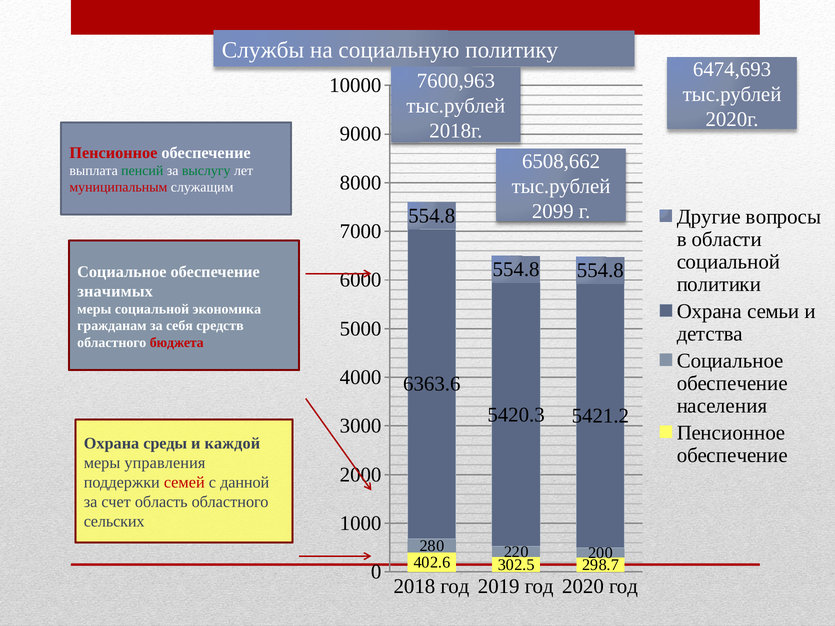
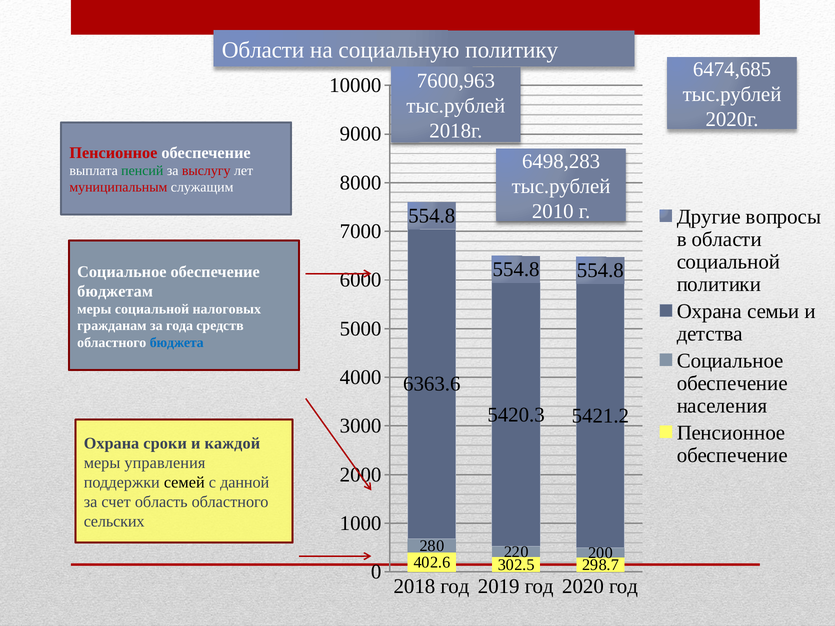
Службы at (263, 50): Службы -> Области
6474,693: 6474,693 -> 6474,685
6508,662: 6508,662 -> 6498,283
выслугу colour: green -> red
2099: 2099 -> 2010
значимых: значимых -> бюджетам
экономика: экономика -> налоговых
себя: себя -> года
бюджета colour: red -> blue
среды: среды -> сроки
семей colour: red -> black
